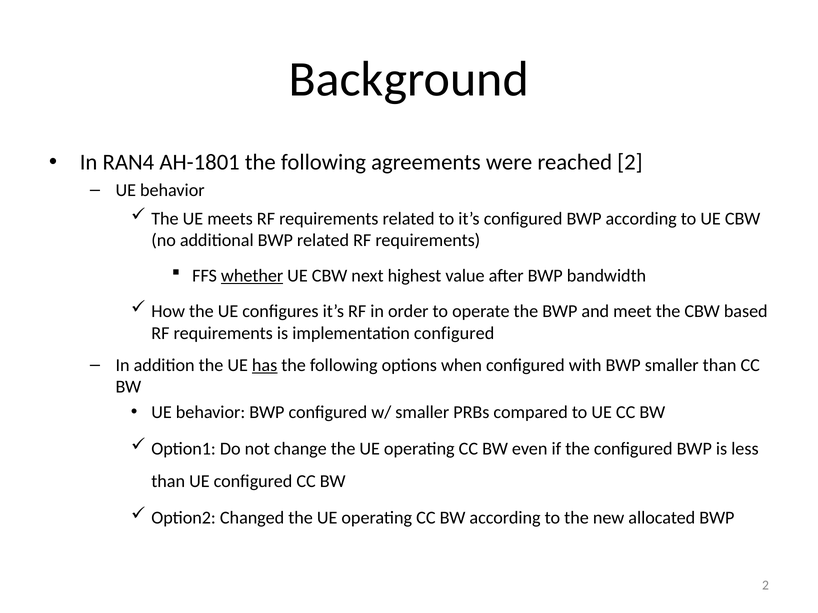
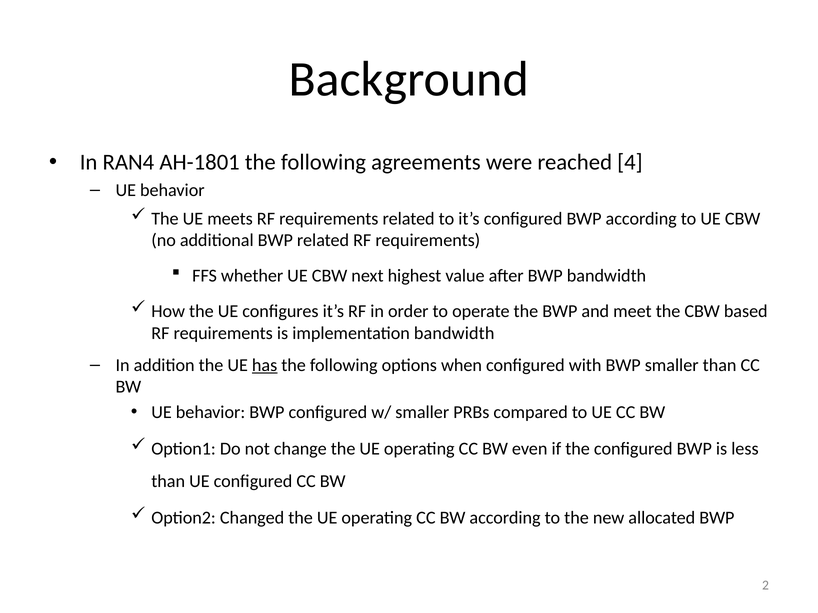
reached 2: 2 -> 4
whether underline: present -> none
implementation configured: configured -> bandwidth
